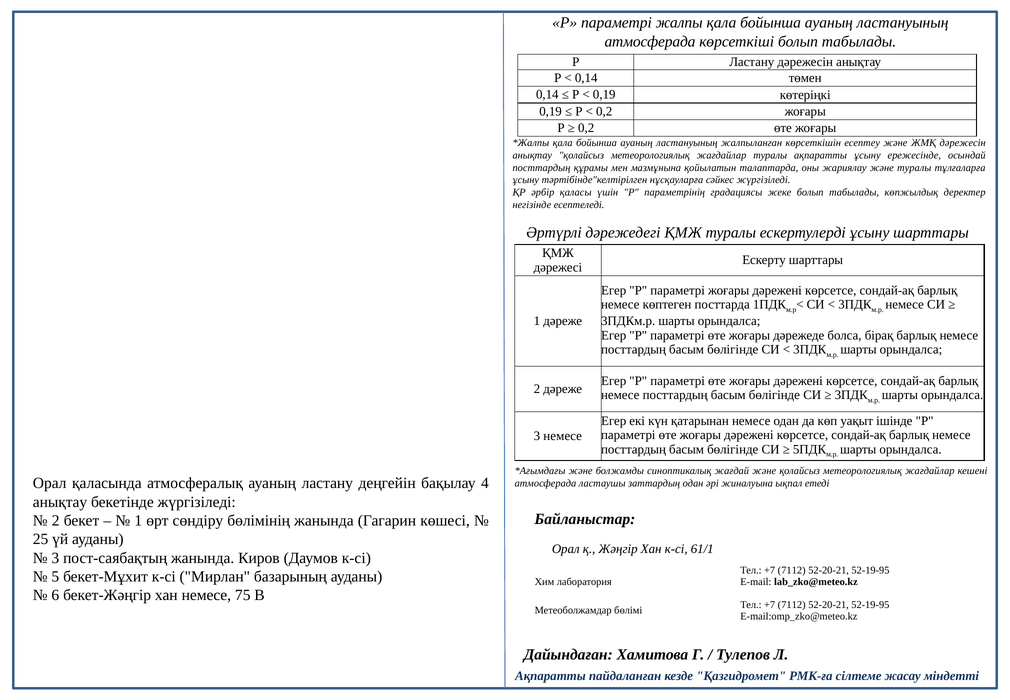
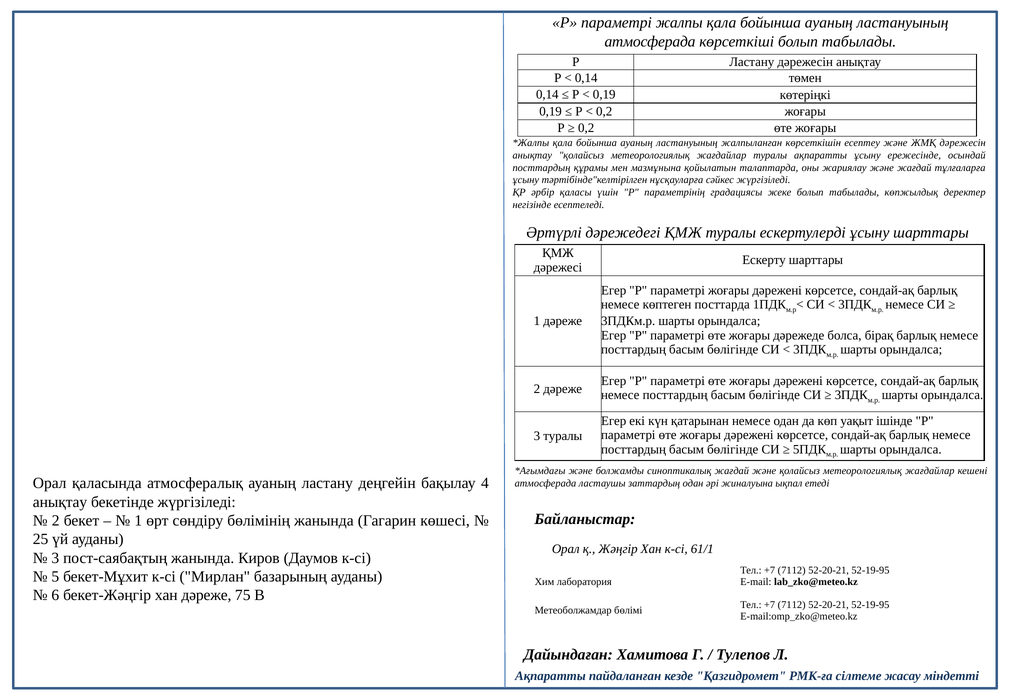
және туралы: туралы -> жағдай
3 немесе: немесе -> туралы
хан немесе: немесе -> дәреже
